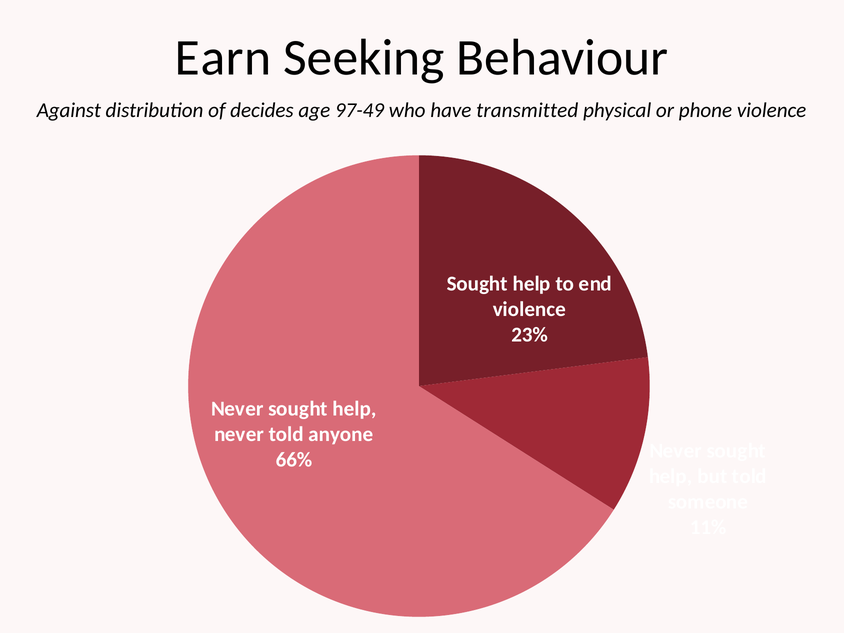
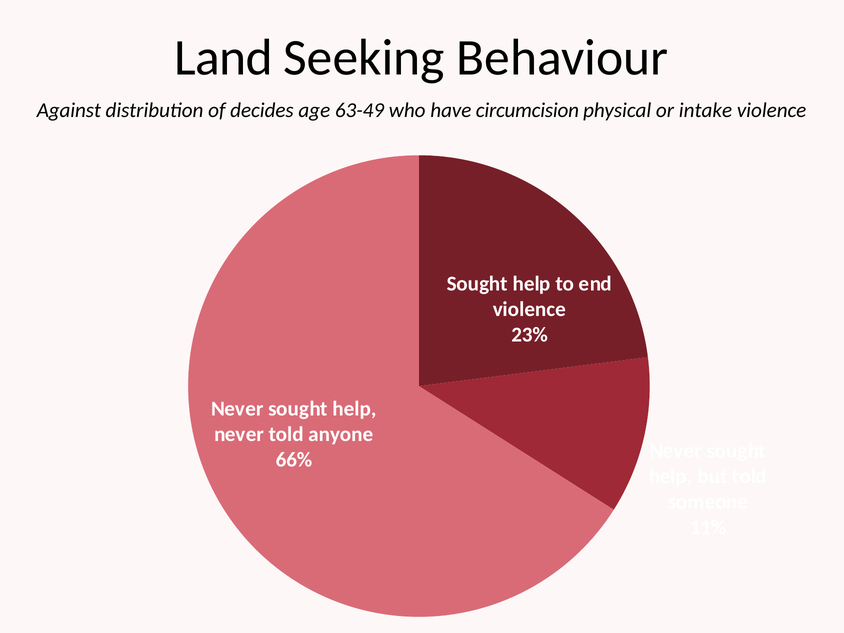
Earn: Earn -> Land
97-49: 97-49 -> 63-49
transmitted: transmitted -> circumcision
phone: phone -> intake
